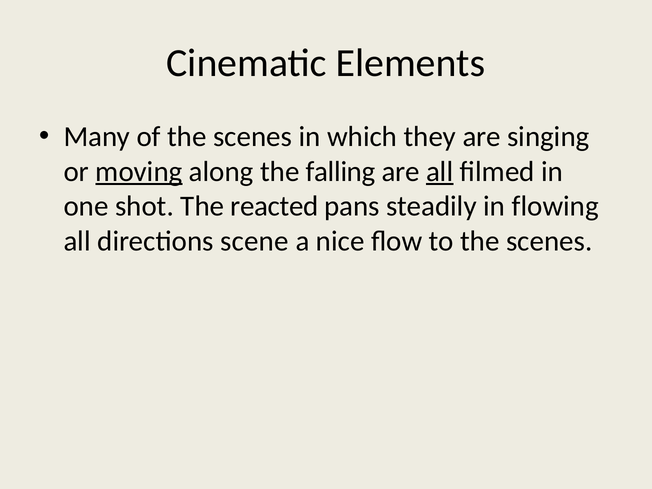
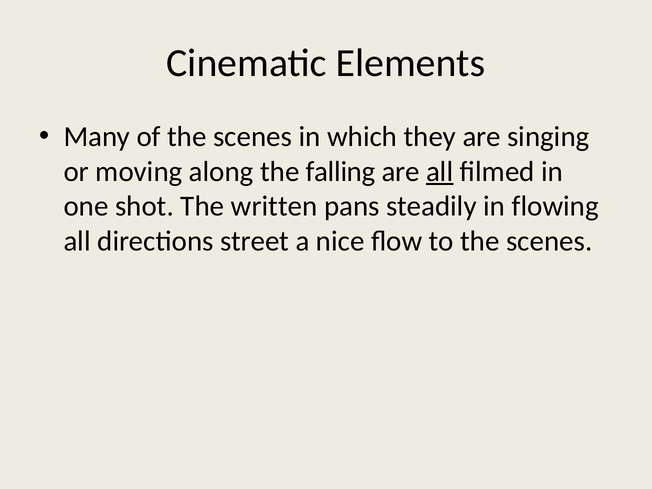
moving underline: present -> none
reacted: reacted -> written
scene: scene -> street
